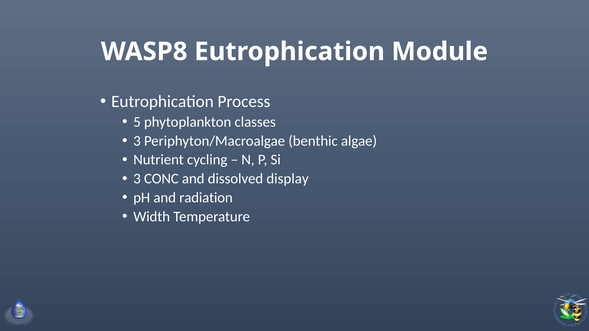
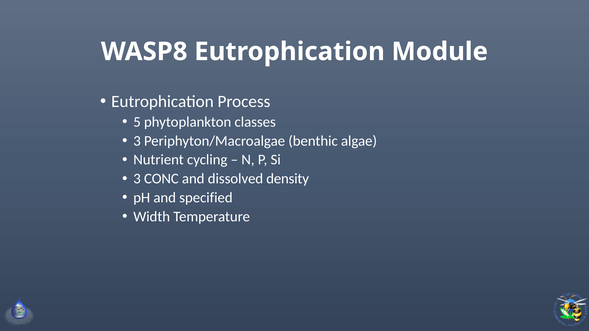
display: display -> density
radiation: radiation -> specified
